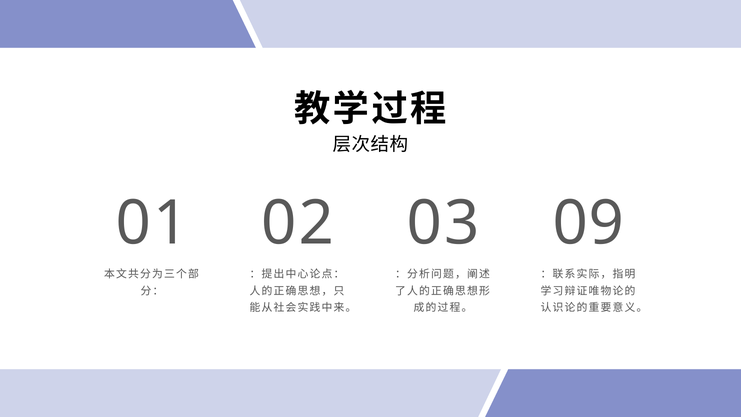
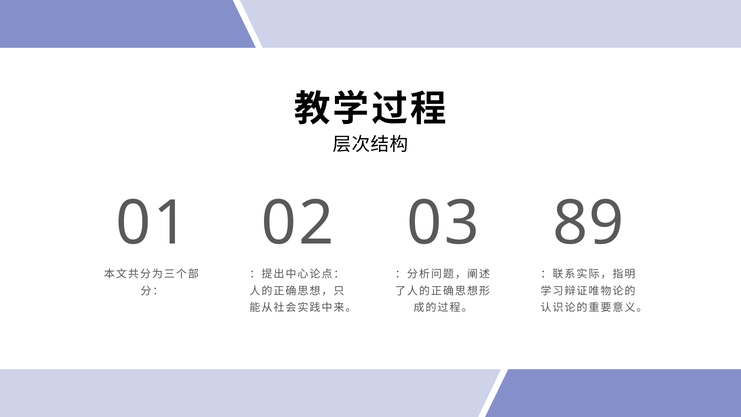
09: 09 -> 89
